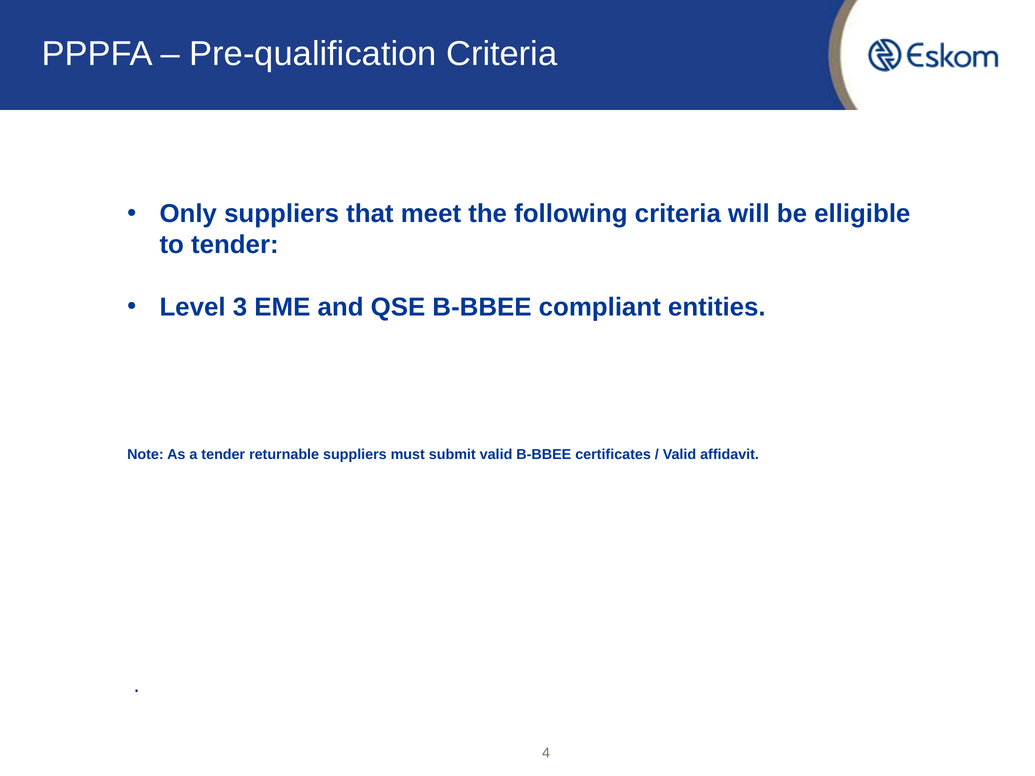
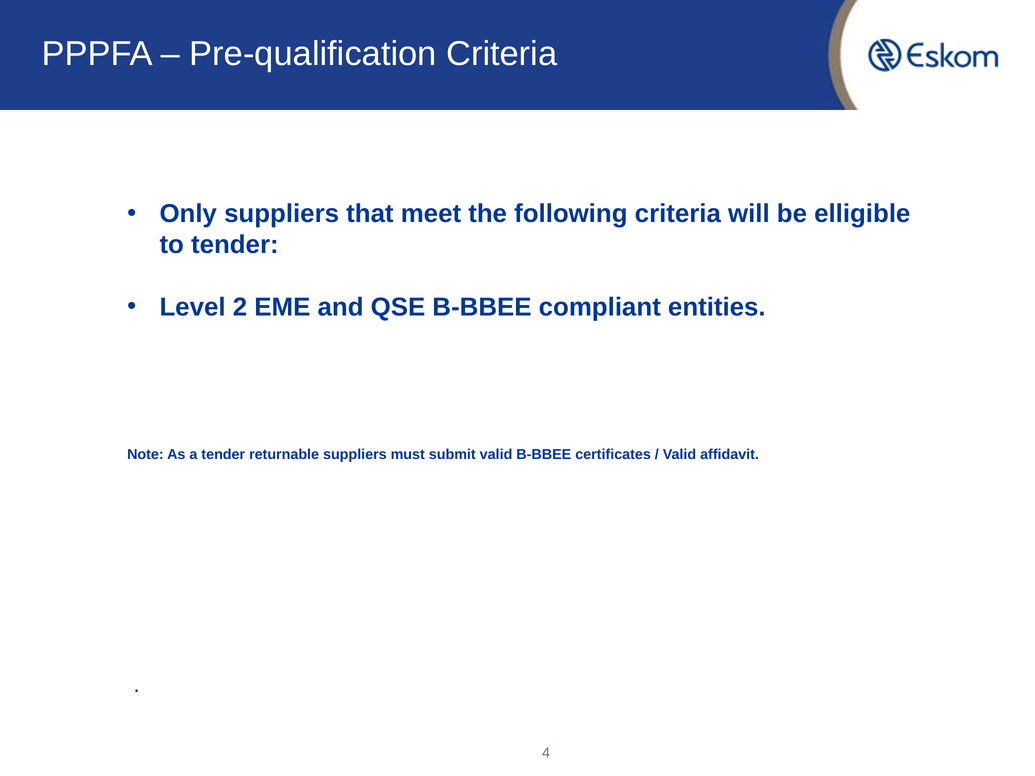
3: 3 -> 2
